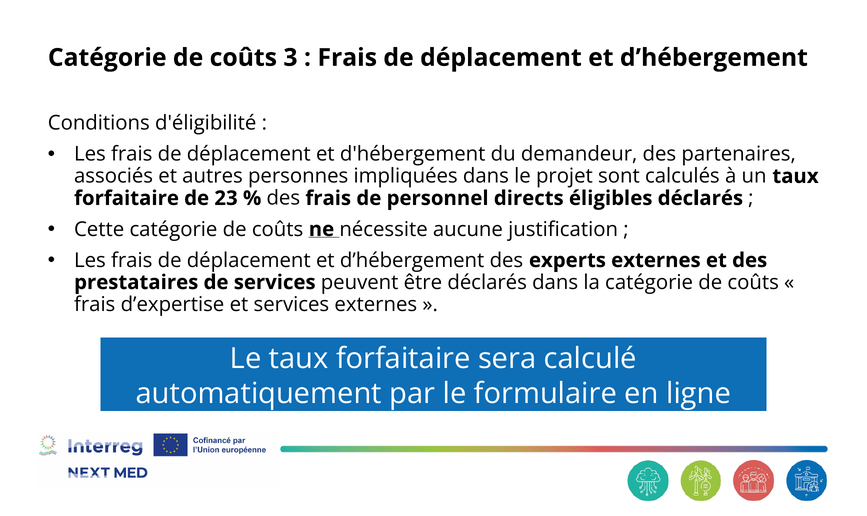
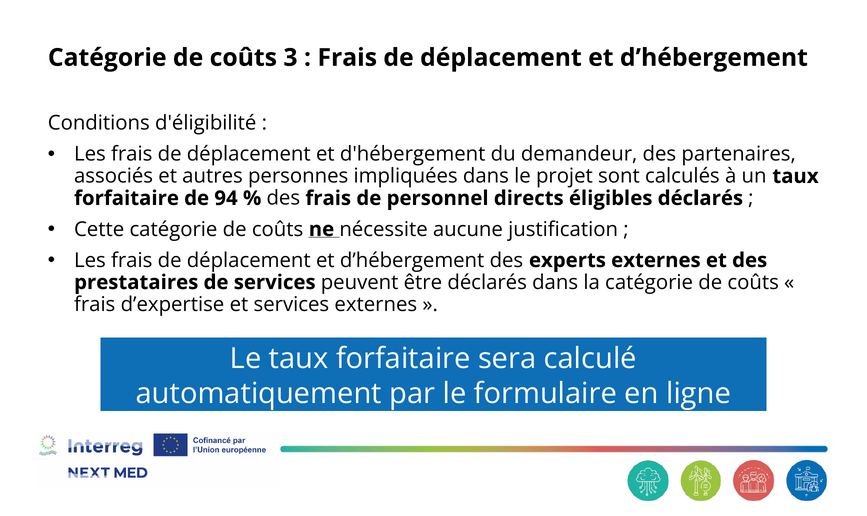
23: 23 -> 94
